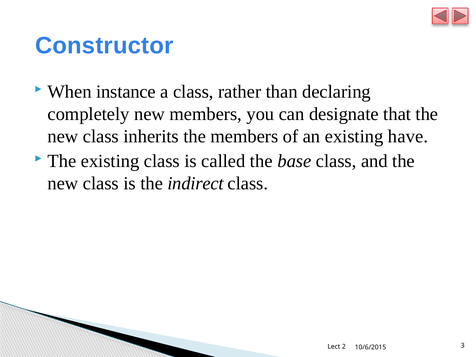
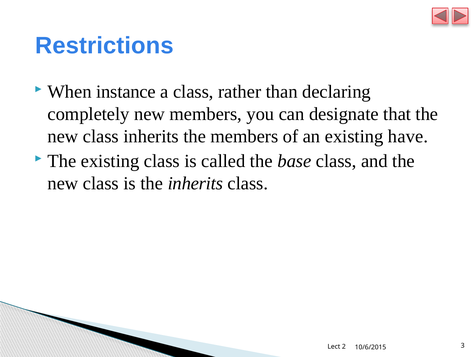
Constructor: Constructor -> Restrictions
the indirect: indirect -> inherits
